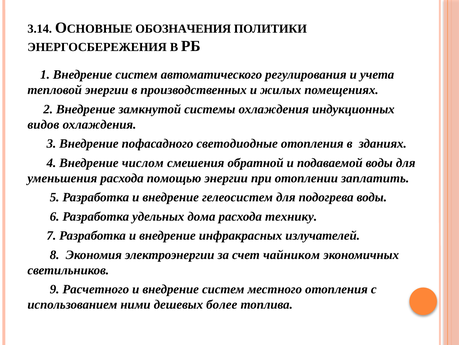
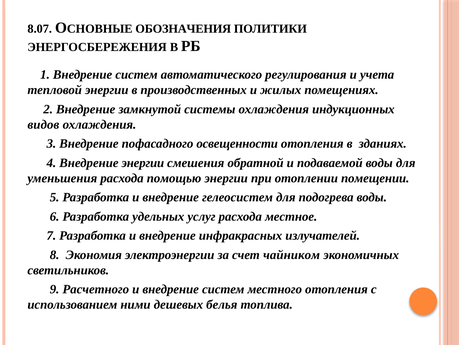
3.14: 3.14 -> 8.07
светодиодные: светодиодные -> освещенности
Внедрение числом: числом -> энергии
заплатить: заплатить -> помещении
дома: дома -> услуг
технику: технику -> местное
более: более -> белья
